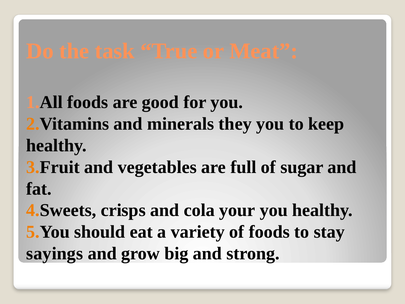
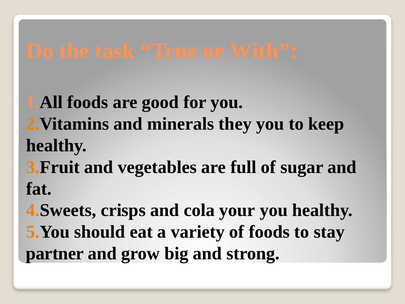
Meat: Meat -> With
sayings: sayings -> partner
